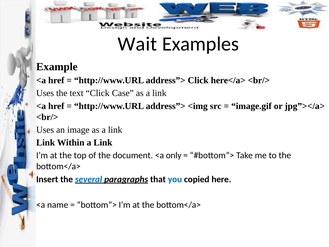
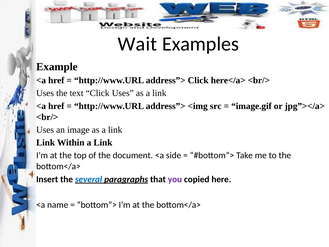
Click Case: Case -> Uses
only: only -> side
you colour: blue -> purple
